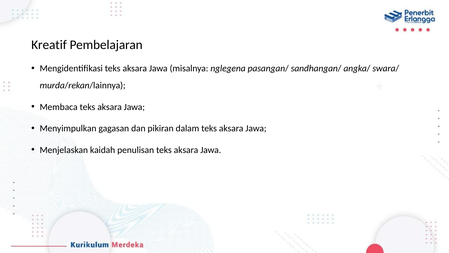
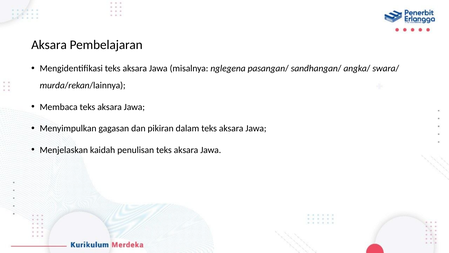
Kreatif at (49, 45): Kreatif -> Aksara
